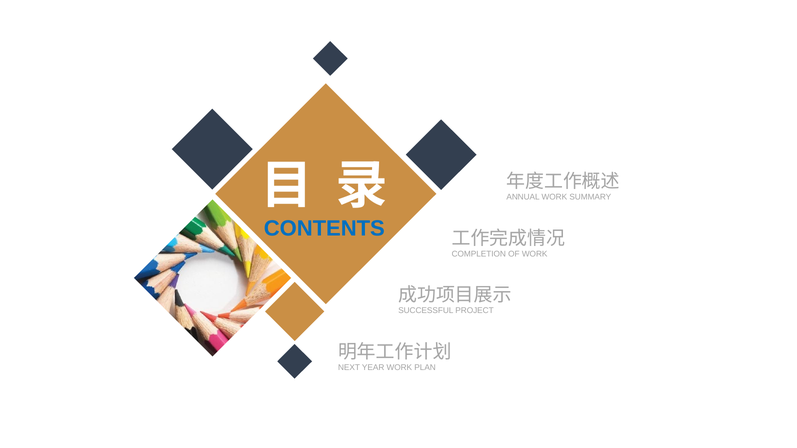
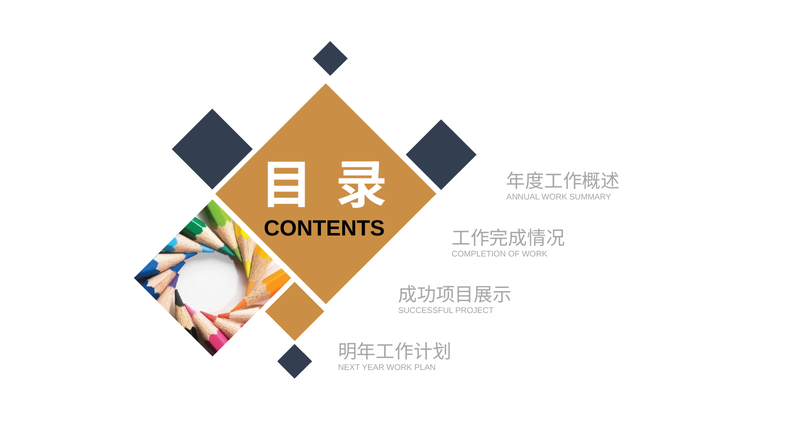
CONTENTS colour: blue -> black
